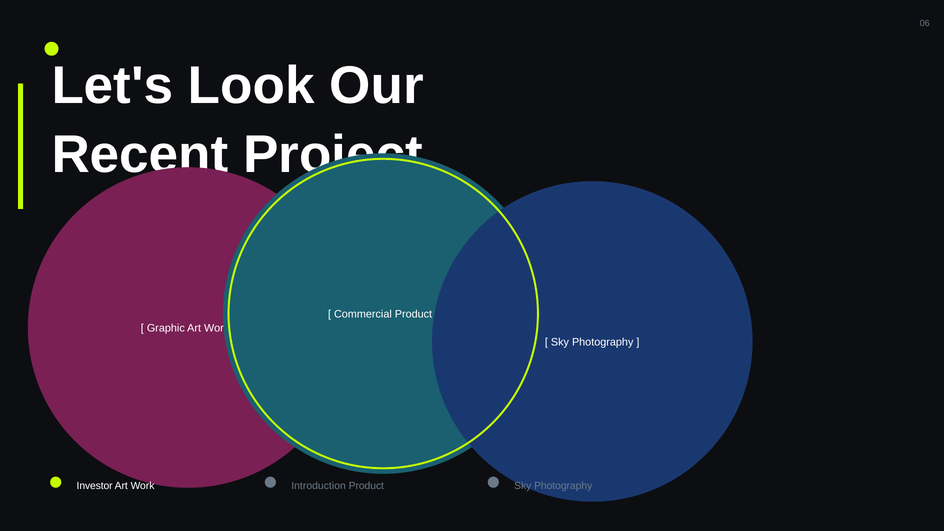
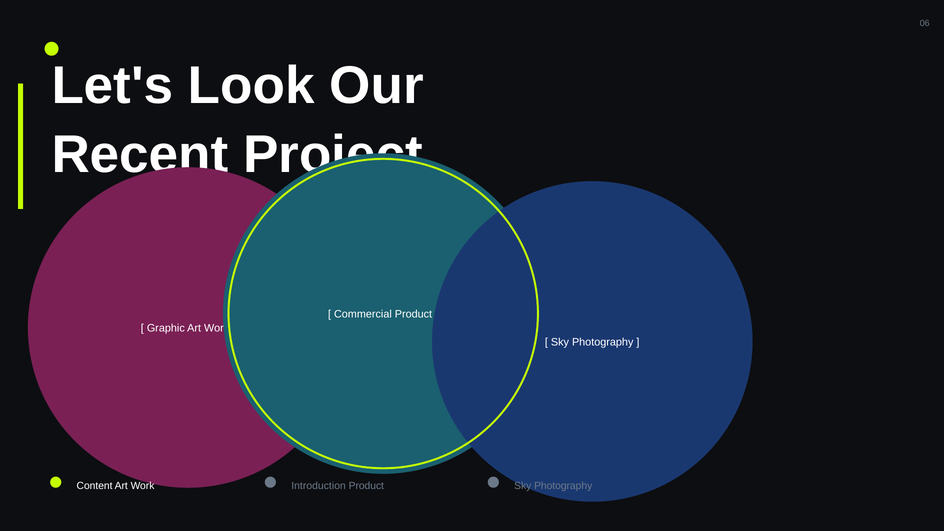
Investor: Investor -> Content
